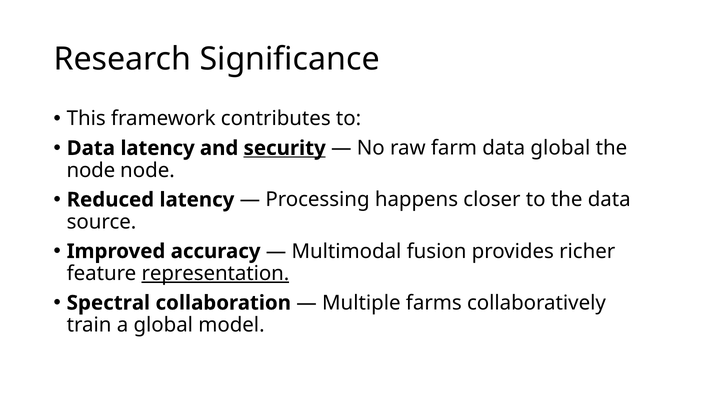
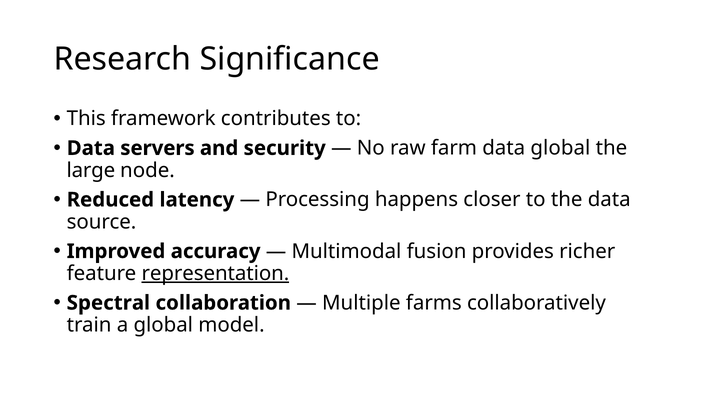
Data latency: latency -> servers
security underline: present -> none
node at (91, 170): node -> large
